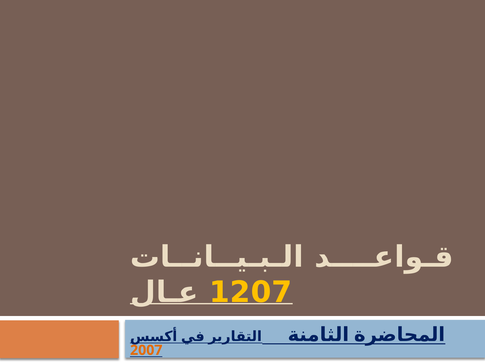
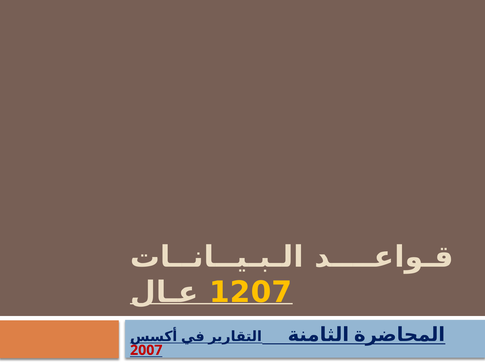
2007 colour: orange -> red
